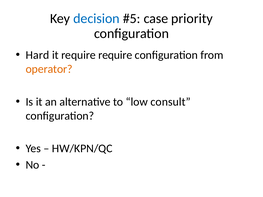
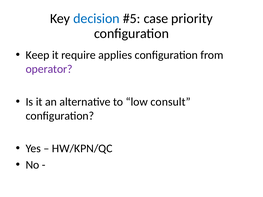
Hard: Hard -> Keep
require require: require -> applies
operator colour: orange -> purple
